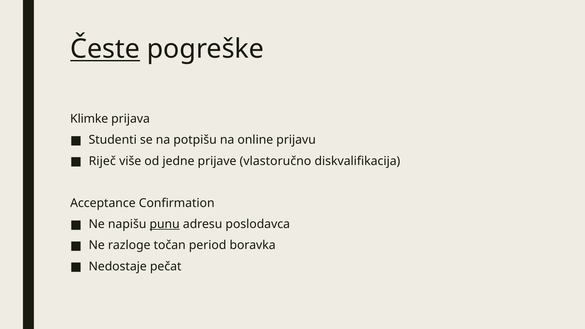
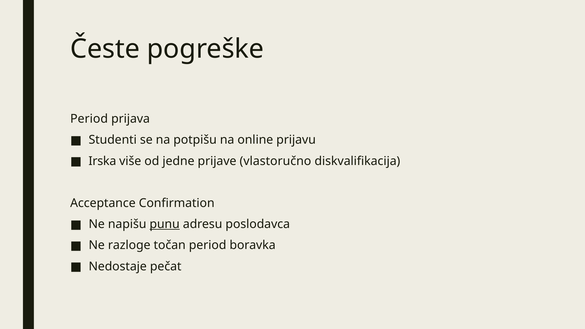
Česte underline: present -> none
Klimke at (89, 119): Klimke -> Period
Riječ: Riječ -> Irska
